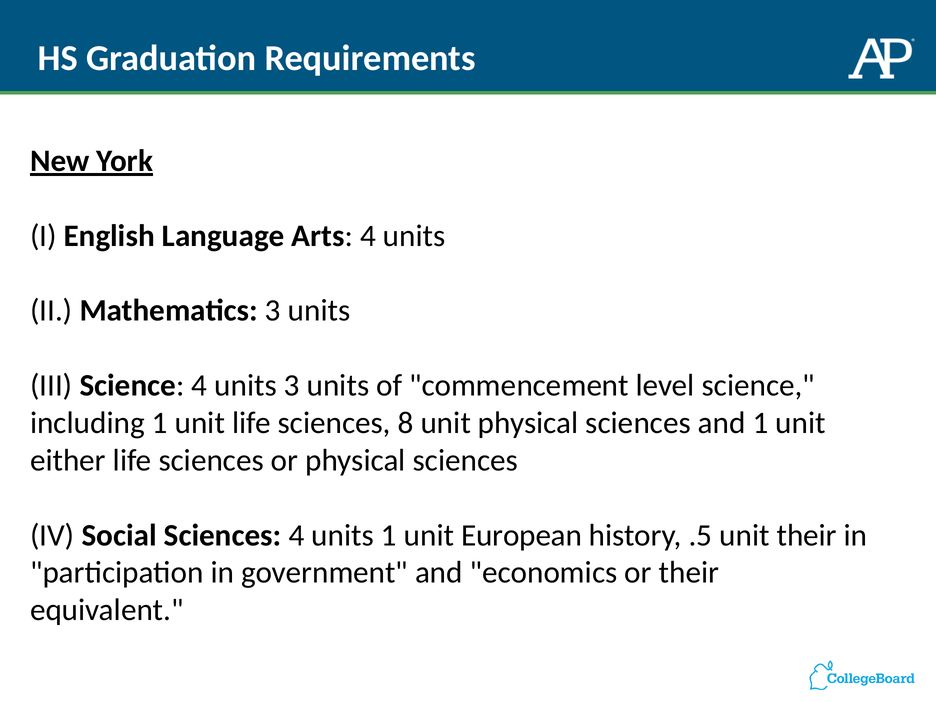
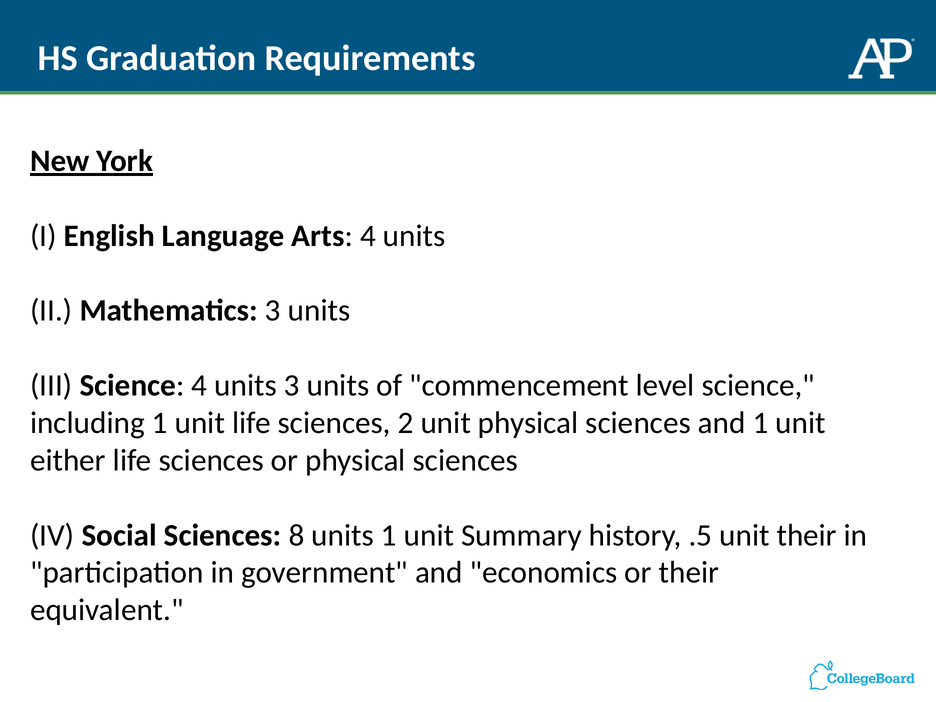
8: 8 -> 2
Sciences 4: 4 -> 8
European: European -> Summary
